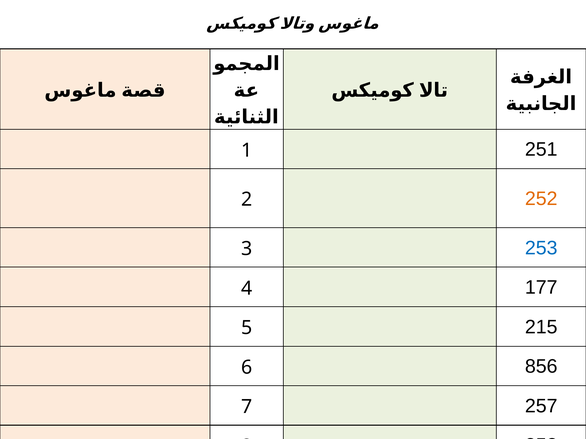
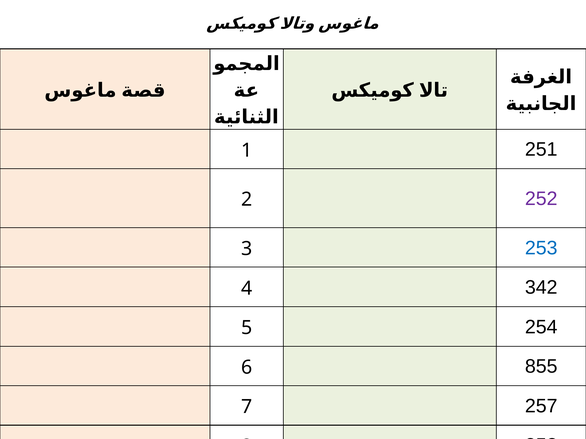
252 colour: orange -> purple
177: 177 -> 342
215: 215 -> 254
856: 856 -> 855
